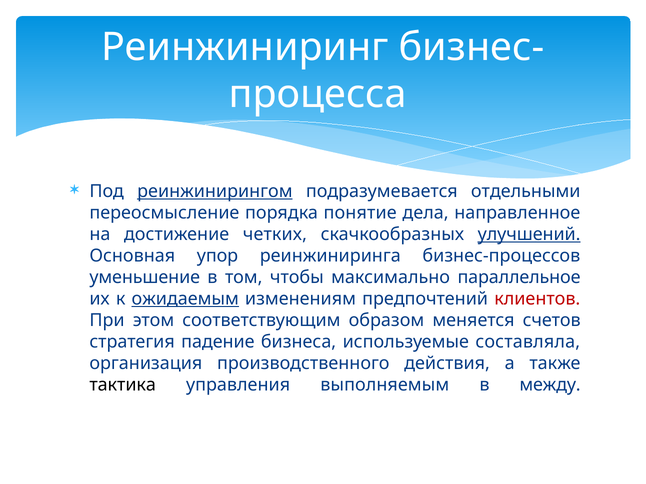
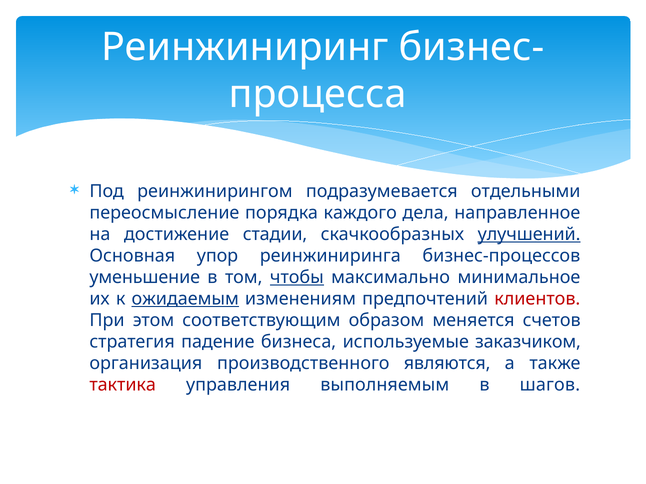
реинжинирингом underline: present -> none
понятие: понятие -> каждого
четких: четких -> стадии
чтобы underline: none -> present
параллельное: параллельное -> минимальное
составляла: составляла -> заказчиком
действия: действия -> являются
тактика colour: black -> red
между: между -> шагов
